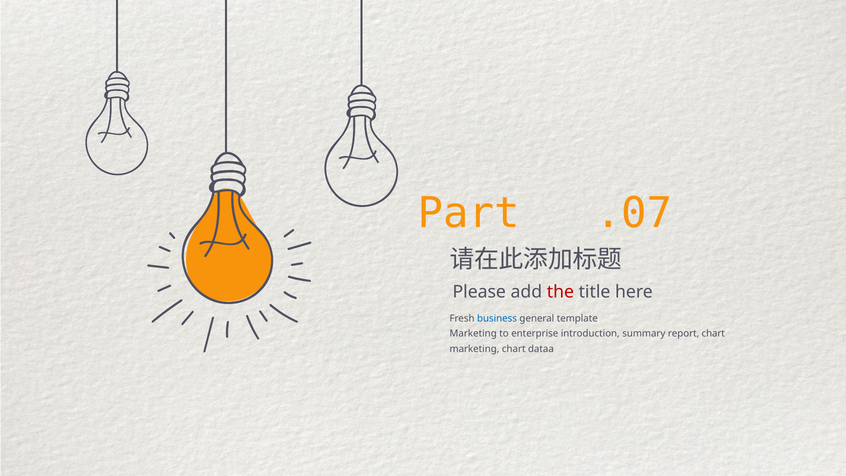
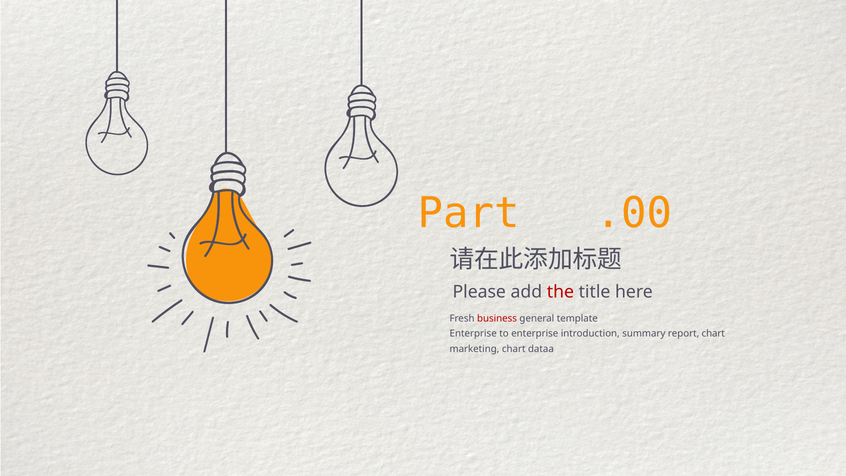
.07: .07 -> .00
business colour: blue -> red
Marketing at (473, 334): Marketing -> Enterprise
